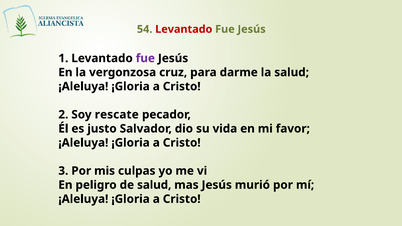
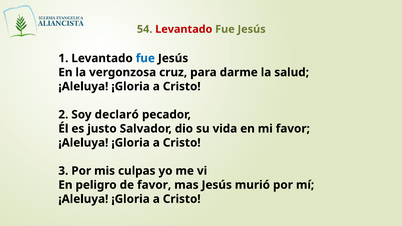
fue at (145, 58) colour: purple -> blue
rescate: rescate -> declaró
de salud: salud -> favor
